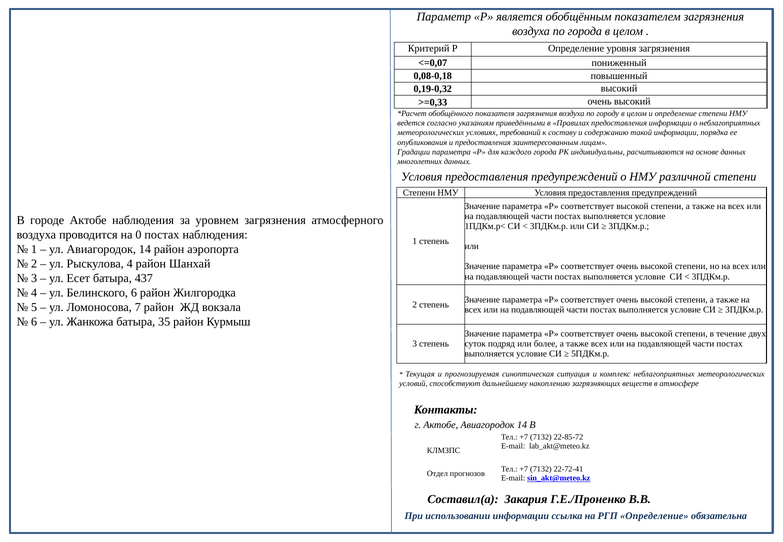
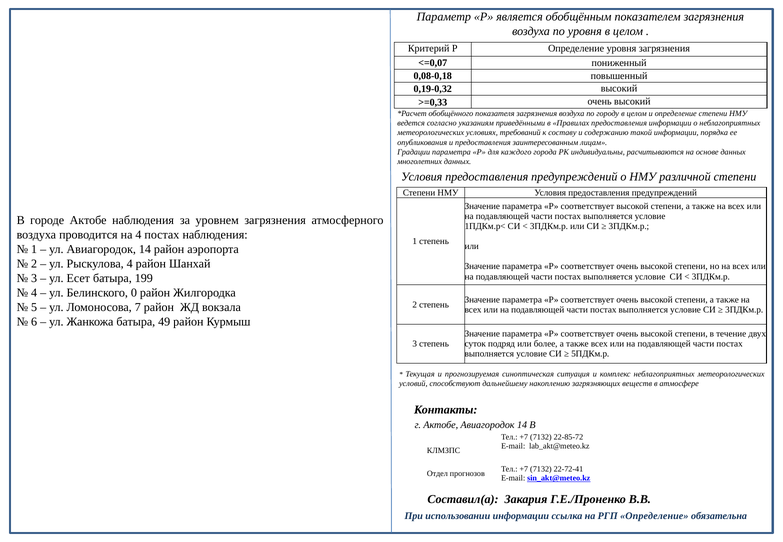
по города: города -> уровня
на 0: 0 -> 4
437: 437 -> 199
Белинского 6: 6 -> 0
35: 35 -> 49
